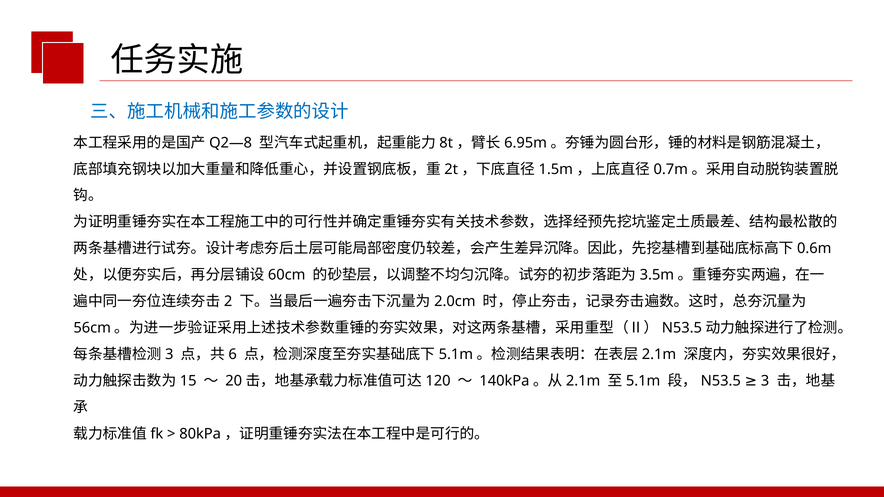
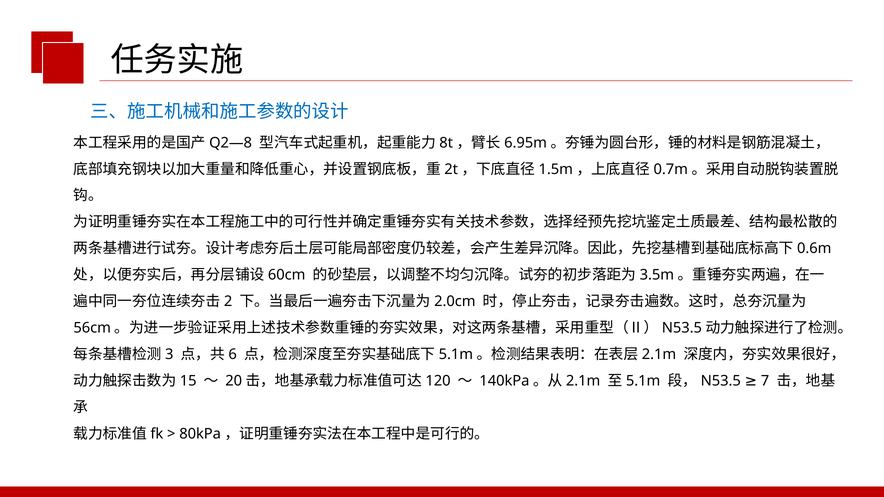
3: 3 -> 7
